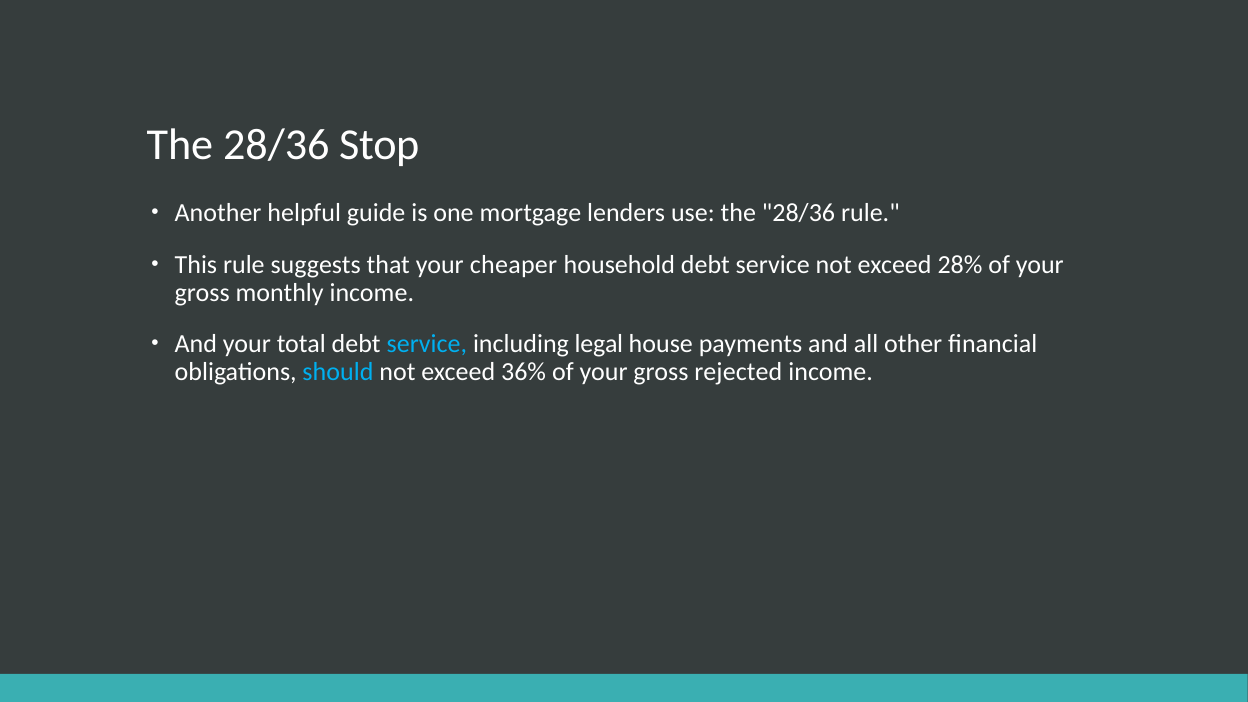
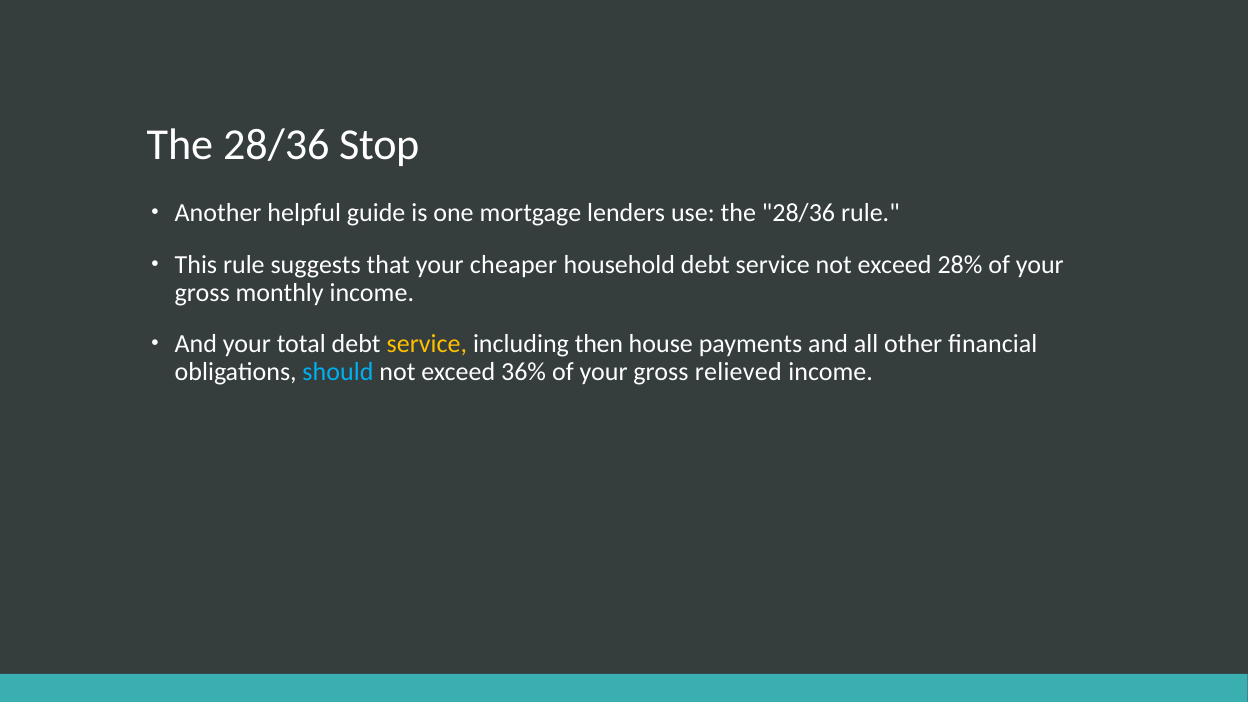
service at (427, 344) colour: light blue -> yellow
legal: legal -> then
rejected: rejected -> relieved
